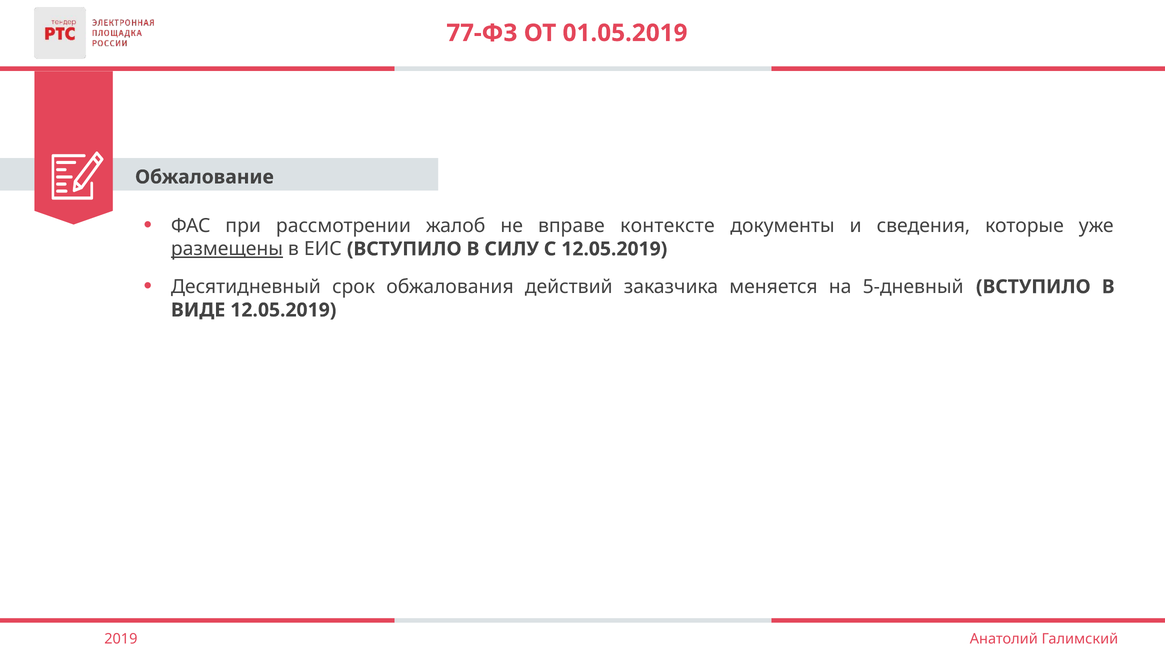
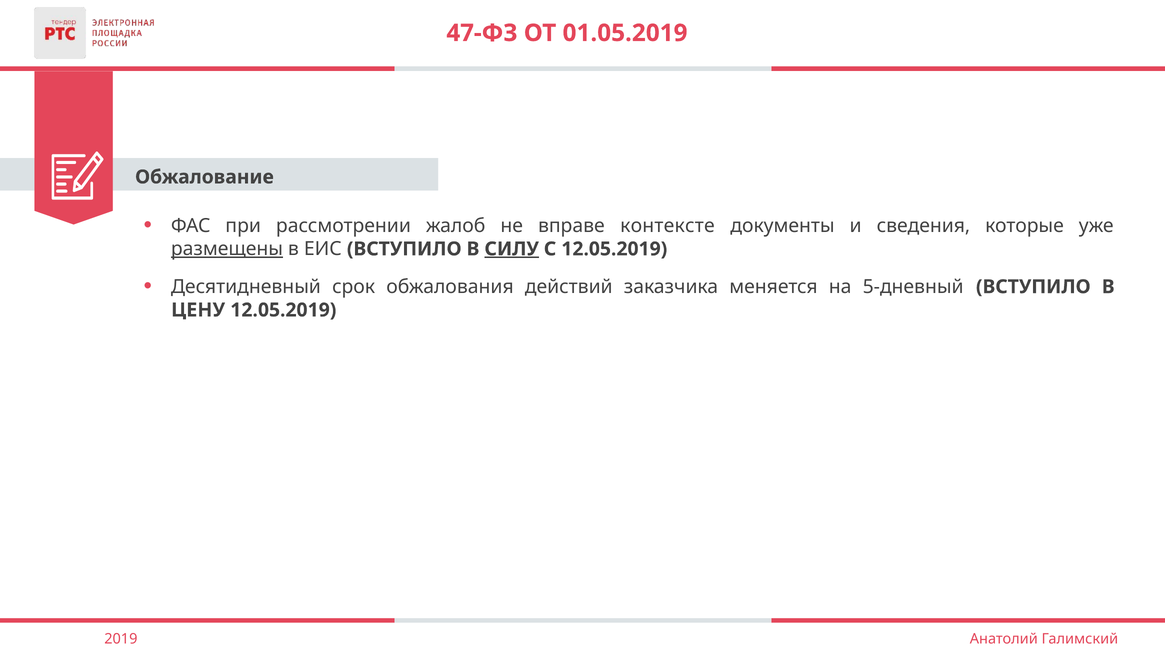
77-ФЗ: 77-ФЗ -> 47-ФЗ
СИЛУ underline: none -> present
ВИДЕ: ВИДЕ -> ЦЕНУ
